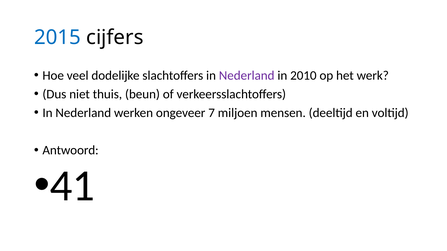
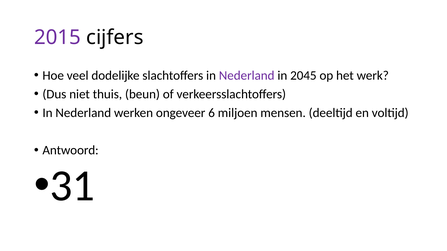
2015 colour: blue -> purple
2010: 2010 -> 2045
7: 7 -> 6
41: 41 -> 31
